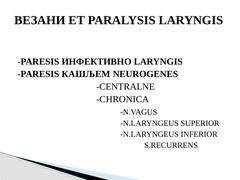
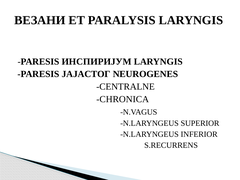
ИНФЕКТИВНО: ИНФЕКТИВНО -> ИНСПИРИЈУМ
КАШЉЕМ: КАШЉЕМ -> ЈАЈАСТОГ
